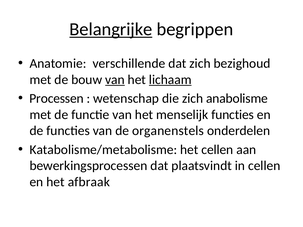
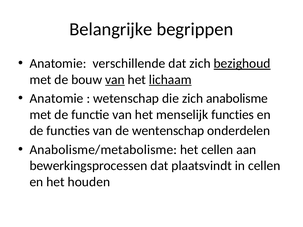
Belangrijke underline: present -> none
bezighoud underline: none -> present
Processen at (57, 99): Processen -> Anatomie
organenstels: organenstels -> wentenschap
Katabolisme/metabolisme: Katabolisme/metabolisme -> Anabolisme/metabolisme
afbraak: afbraak -> houden
